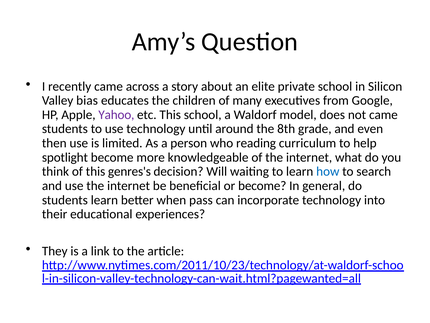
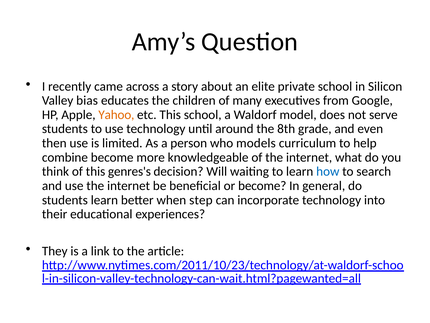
Yahoo colour: purple -> orange
not came: came -> serve
reading: reading -> models
spotlight: spotlight -> combine
pass: pass -> step
